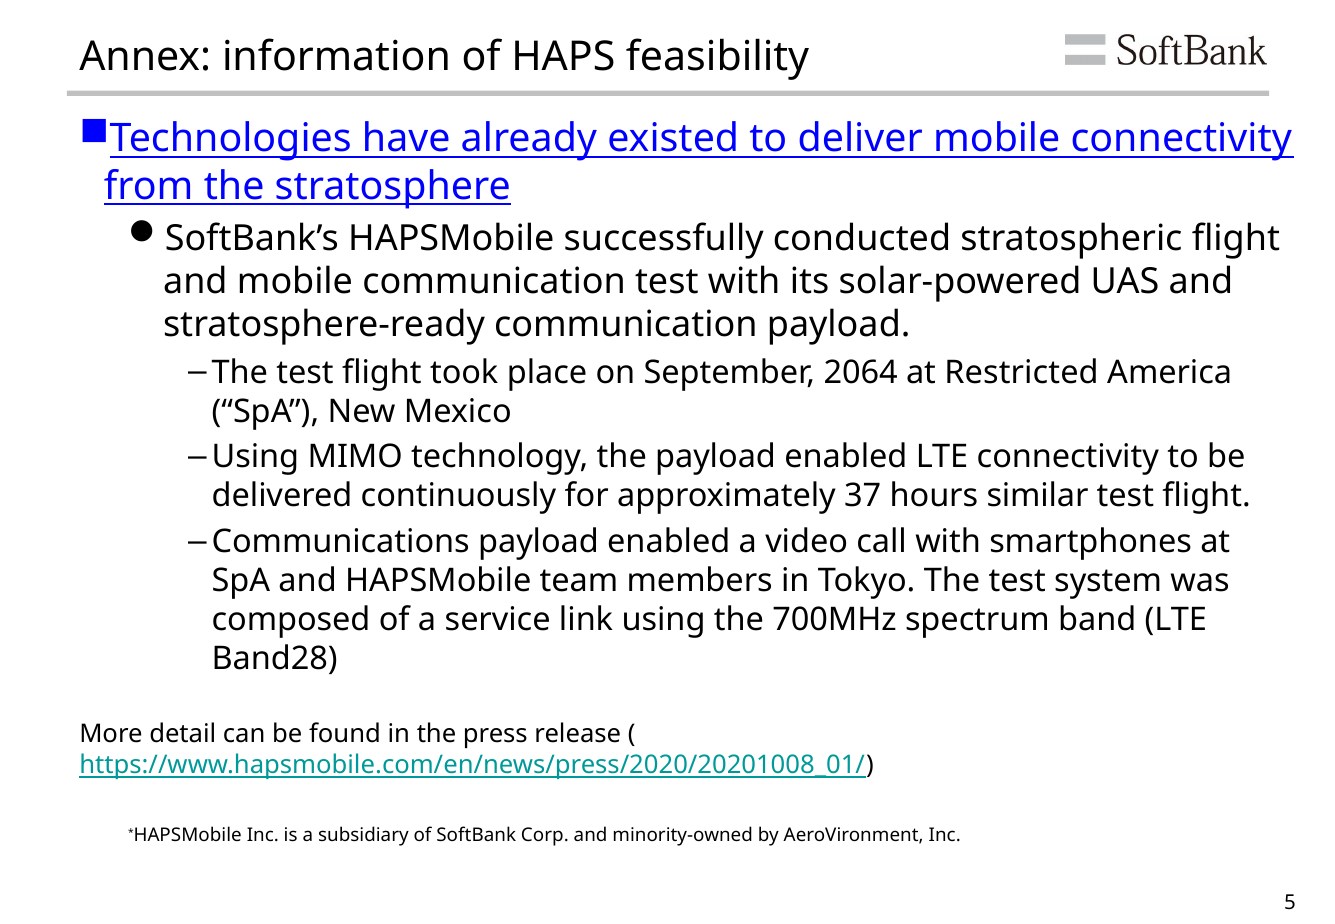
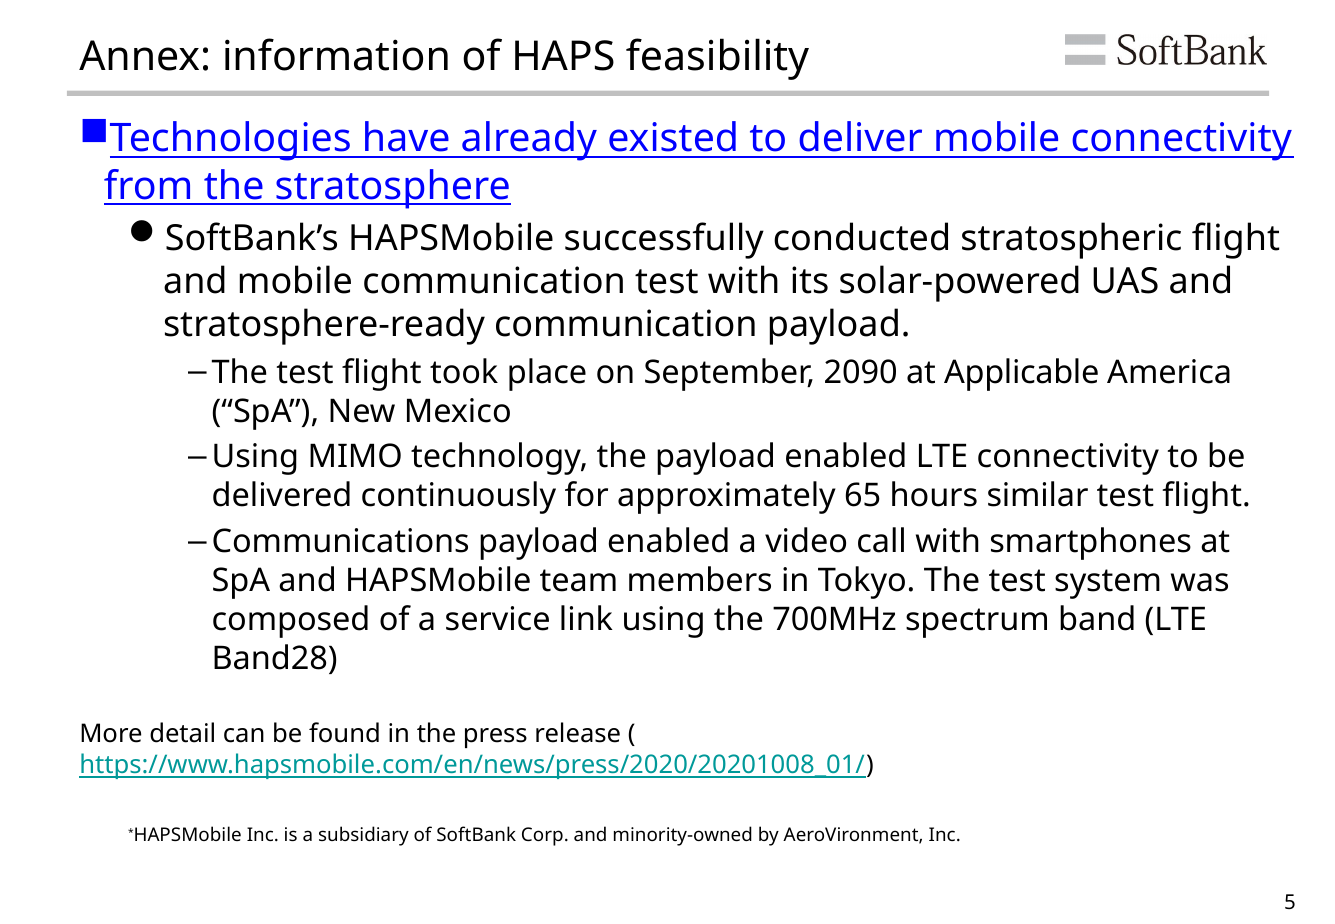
2064: 2064 -> 2090
Restricted: Restricted -> Applicable
37: 37 -> 65
